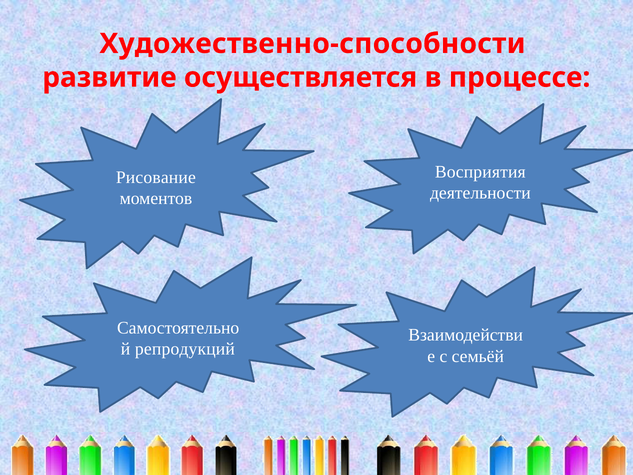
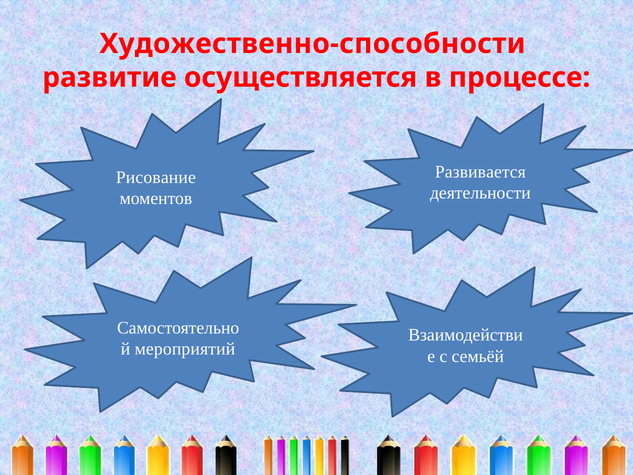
Восприятия: Восприятия -> Развивается
репродукций: репродукций -> мероприятий
